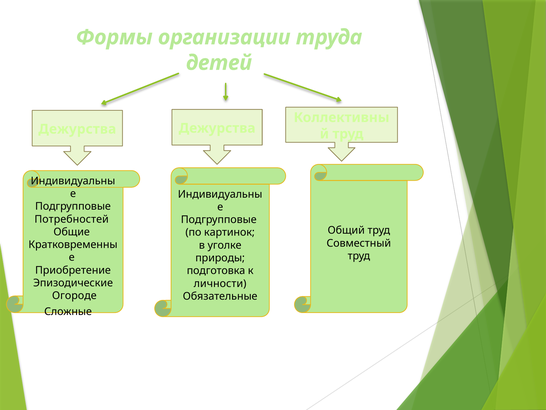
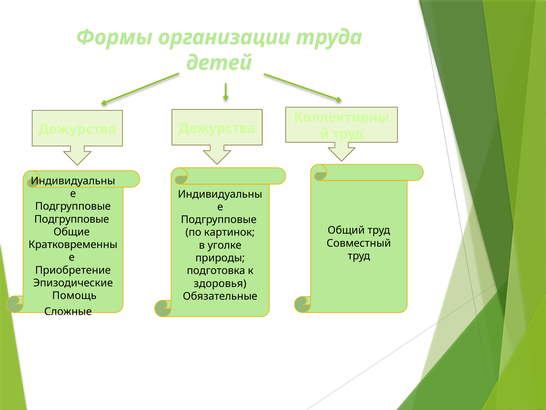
Потребностей at (72, 219): Потребностей -> Подгрупповые
личности: личности -> здоровья
Огороде: Огороде -> Помощь
